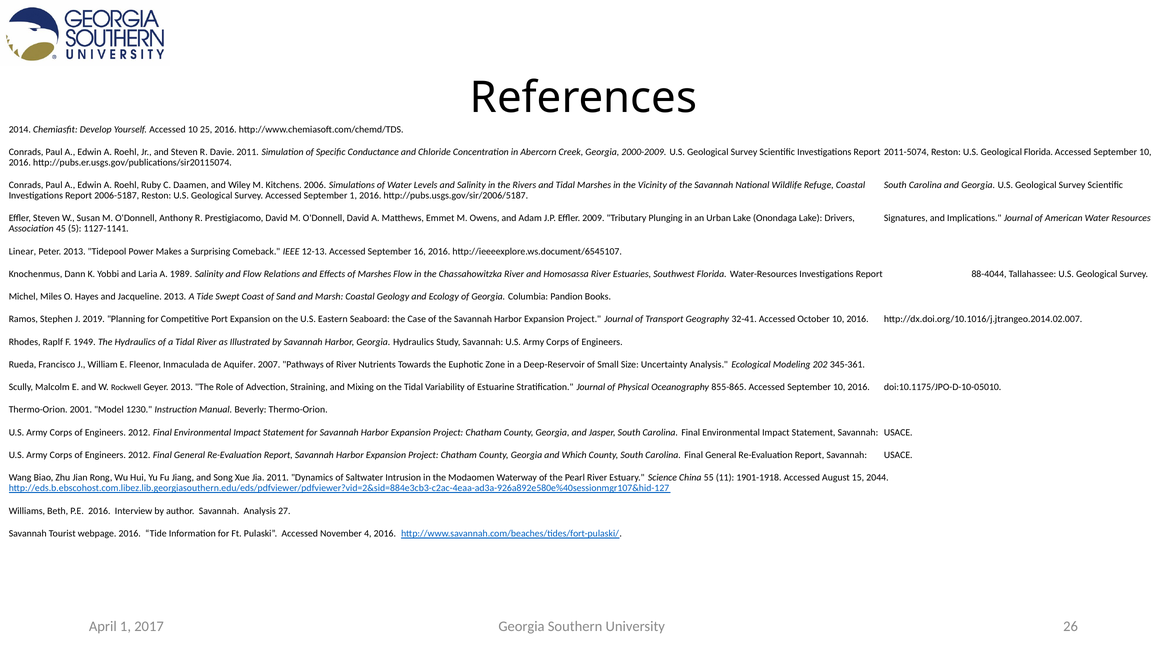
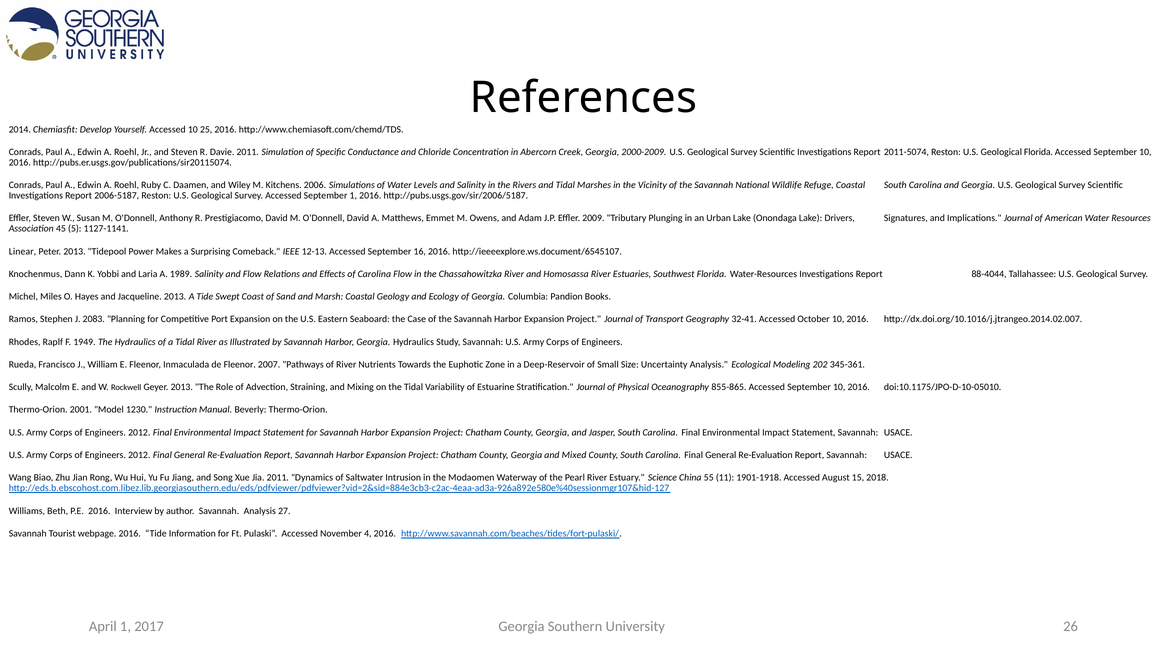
of Marshes: Marshes -> Carolina
2019: 2019 -> 2083
de Aquifer: Aquifer -> Fleenor
Which: Which -> Mixed
2044: 2044 -> 2018
